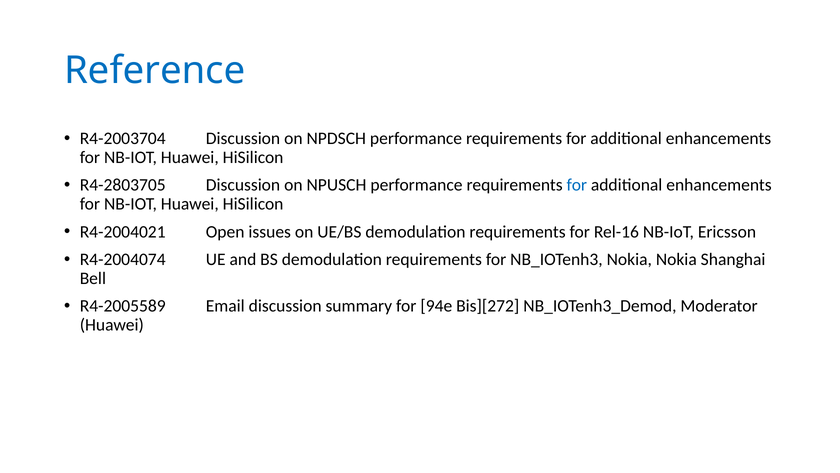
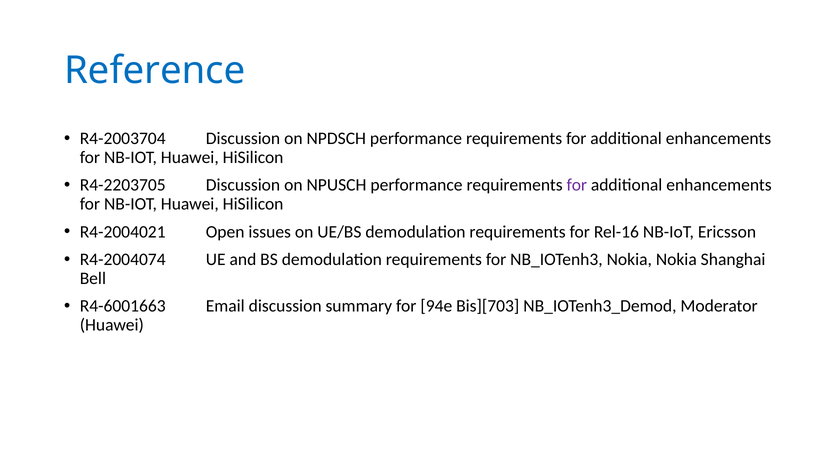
R4-2803705: R4-2803705 -> R4-2203705
for at (577, 185) colour: blue -> purple
R4-2005589: R4-2005589 -> R4-6001663
Bis][272: Bis][272 -> Bis][703
